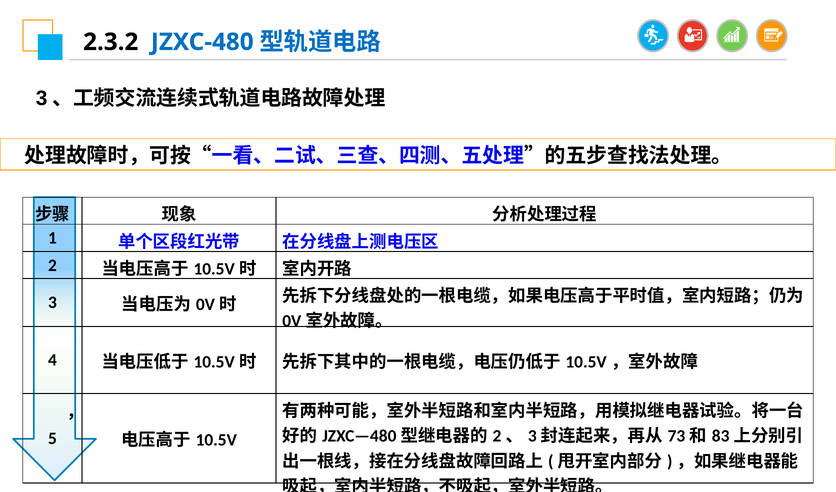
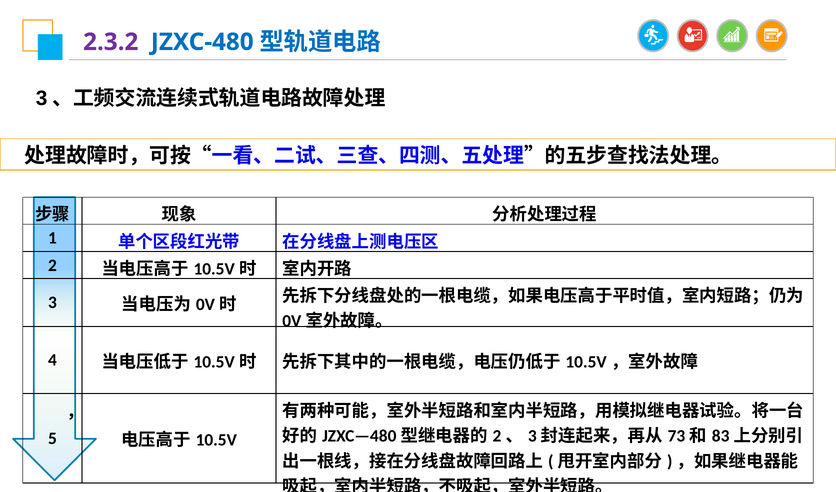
2.3.2 colour: black -> purple
